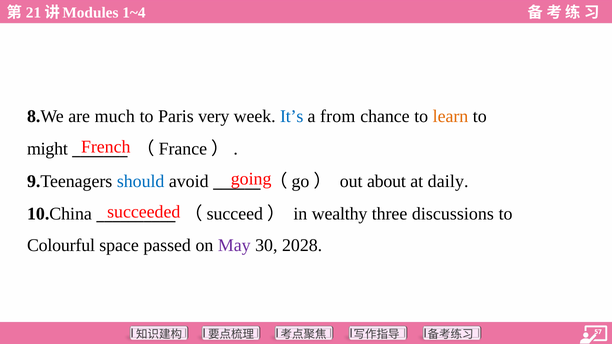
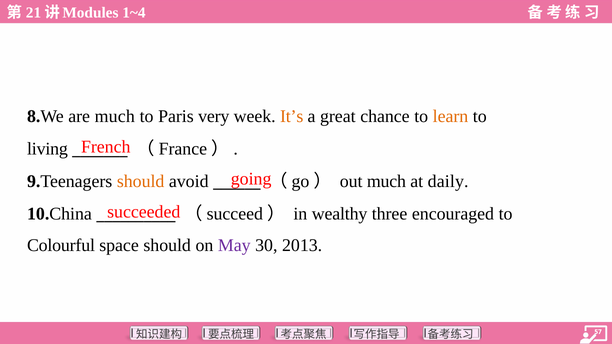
It’s colour: blue -> orange
from: from -> great
might: might -> living
should at (141, 182) colour: blue -> orange
out about: about -> much
discussions: discussions -> encouraged
space passed: passed -> should
2028: 2028 -> 2013
